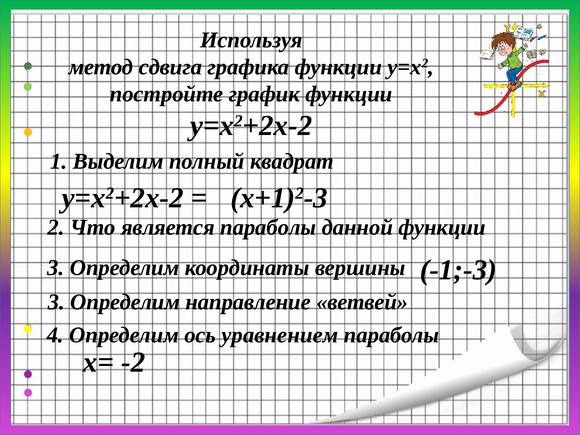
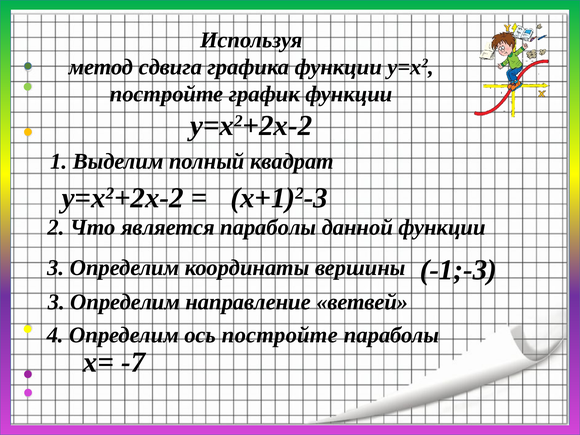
ось уравнением: уравнением -> постройте
-2: -2 -> -7
